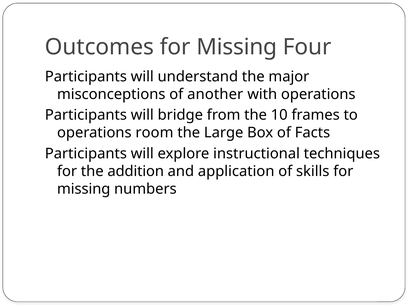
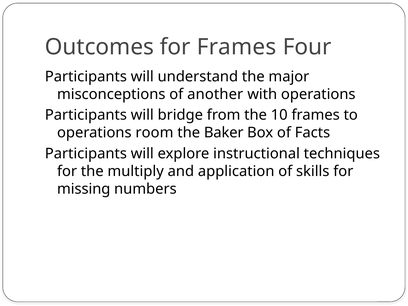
Outcomes for Missing: Missing -> Frames
Large: Large -> Baker
addition: addition -> multiply
